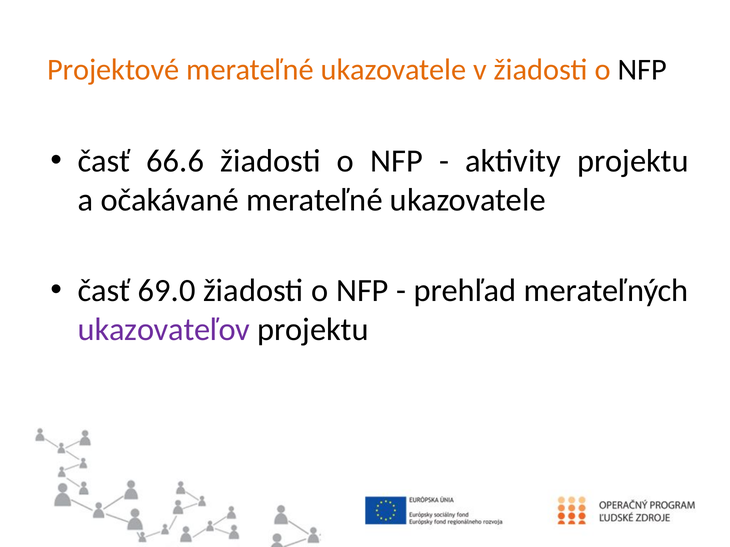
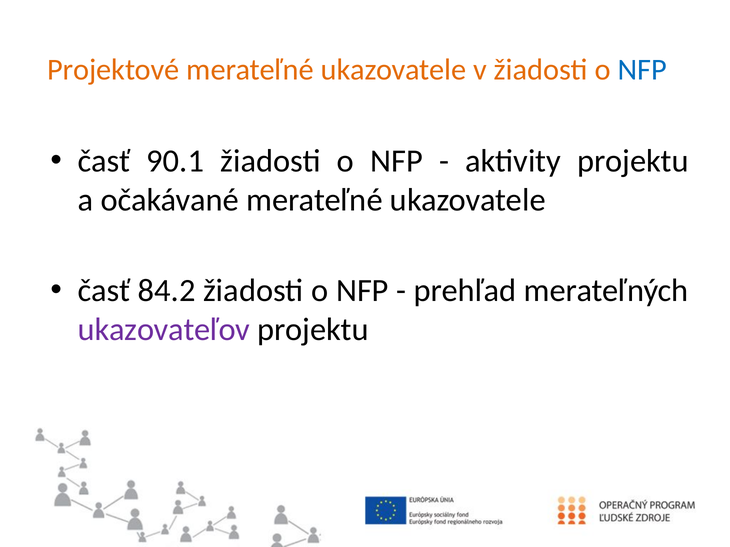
NFP at (642, 70) colour: black -> blue
66.6: 66.6 -> 90.1
69.0: 69.0 -> 84.2
